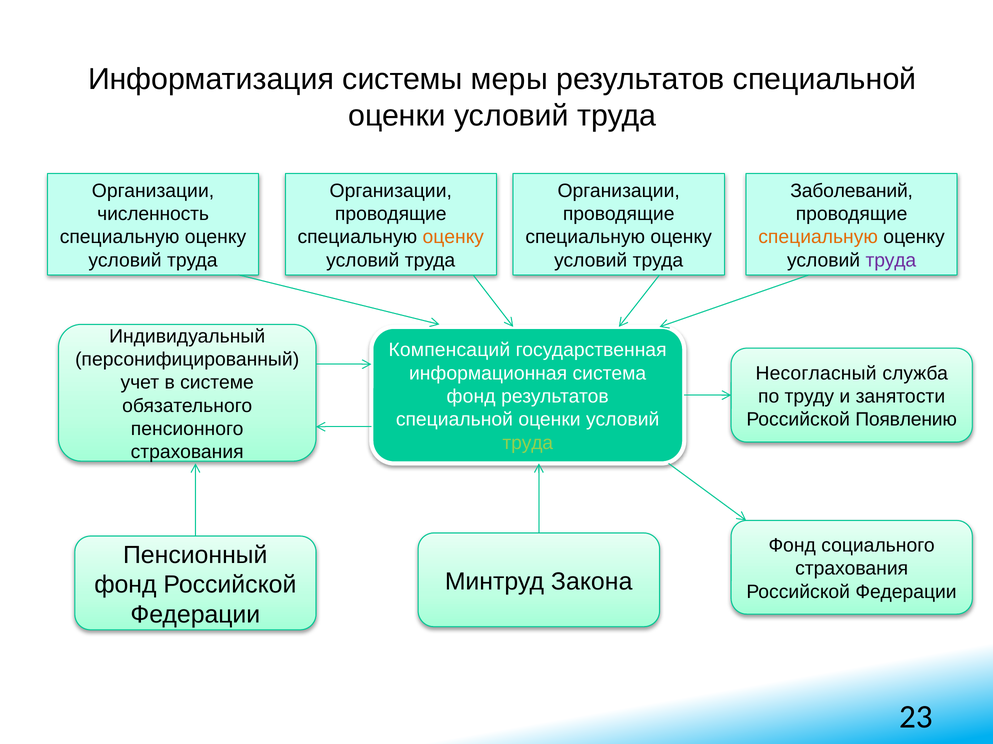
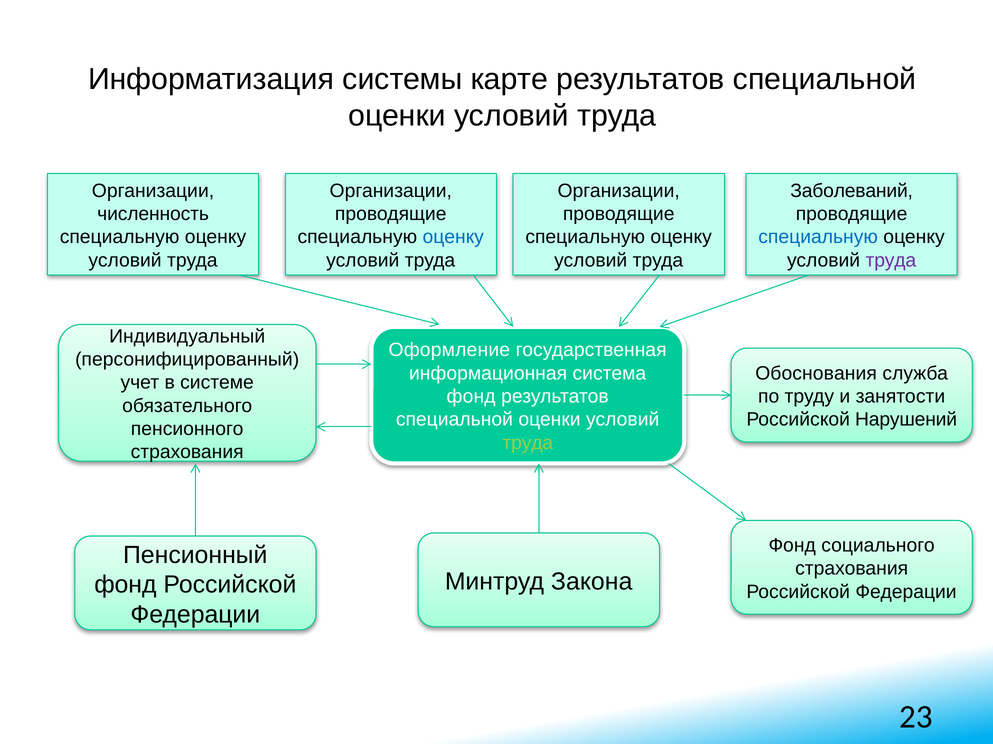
меры: меры -> карте
оценку at (453, 237) colour: orange -> blue
специальную at (818, 237) colour: orange -> blue
Компенсаций: Компенсаций -> Оформление
Несогласный: Несогласный -> Обоснования
Появлению: Появлению -> Нарушений
